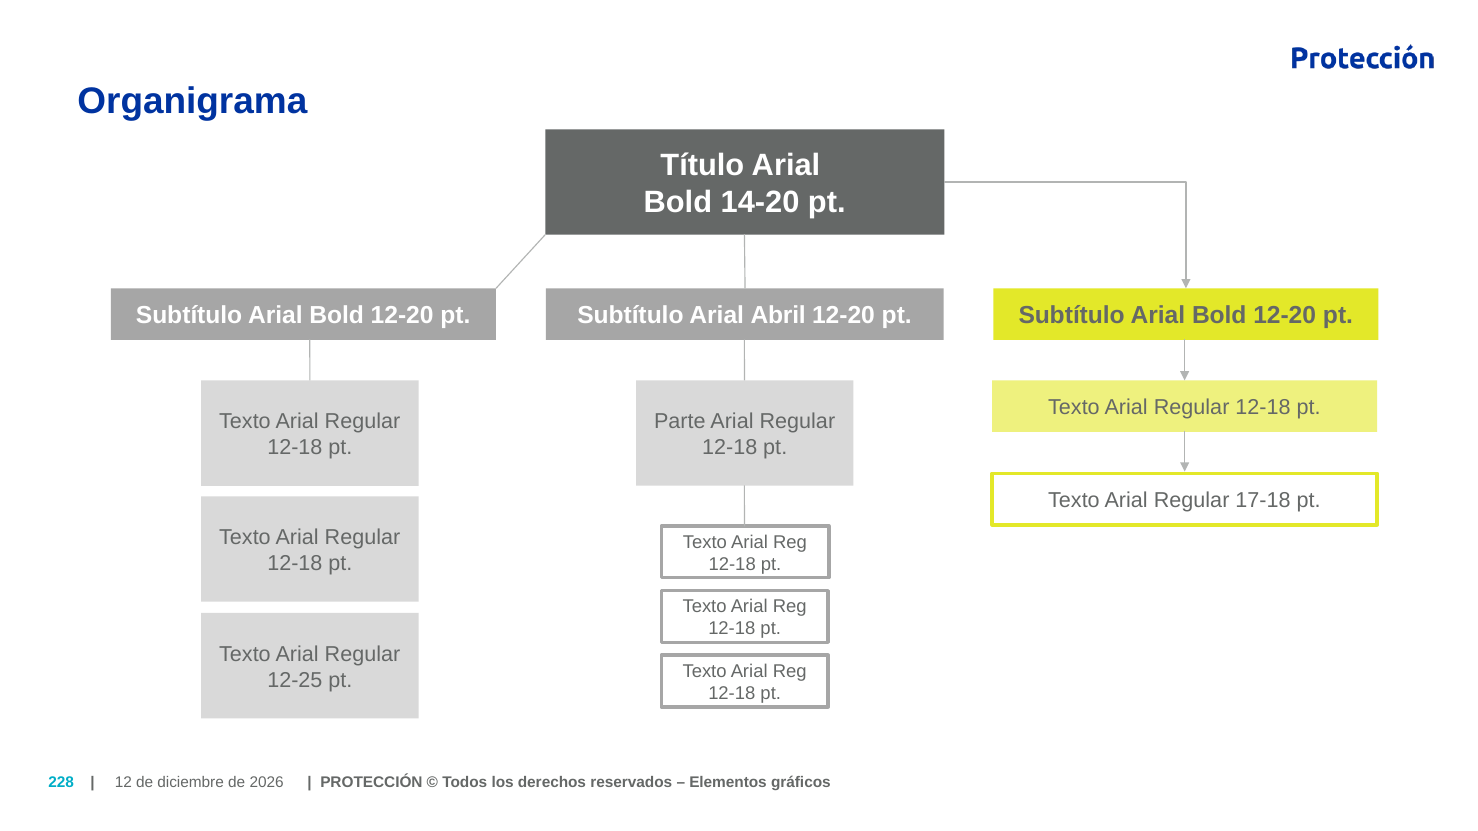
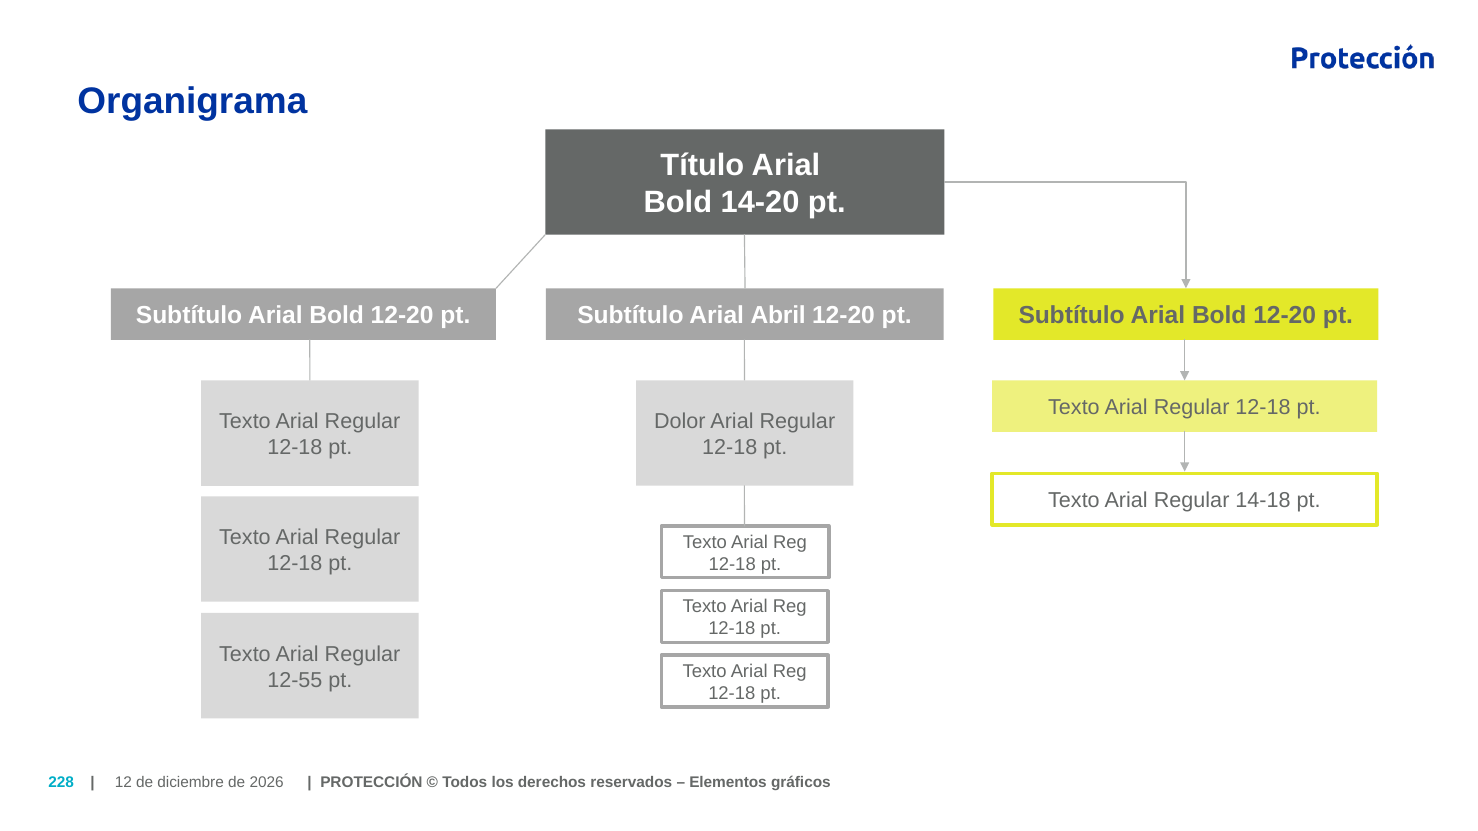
Parte: Parte -> Dolor
17-18: 17-18 -> 14-18
12-25: 12-25 -> 12-55
